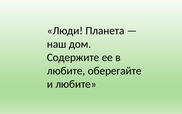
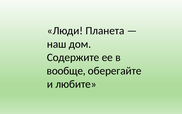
любите at (66, 71): любите -> вообще
